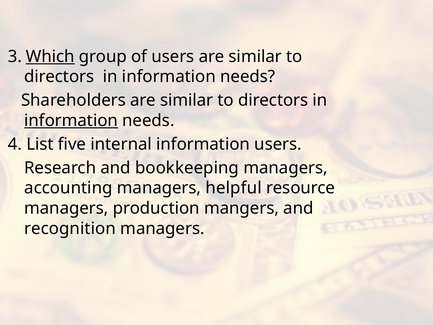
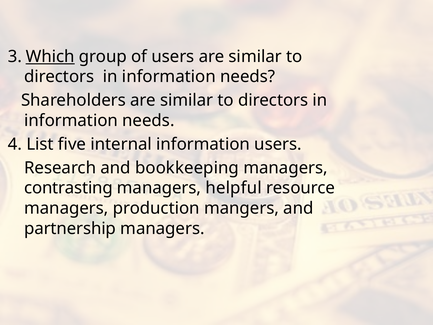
information at (71, 121) underline: present -> none
accounting: accounting -> contrasting
recognition: recognition -> partnership
